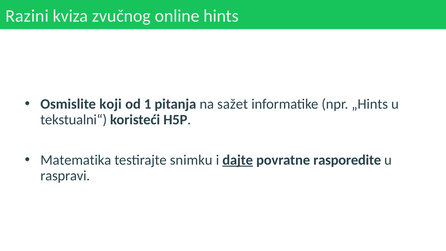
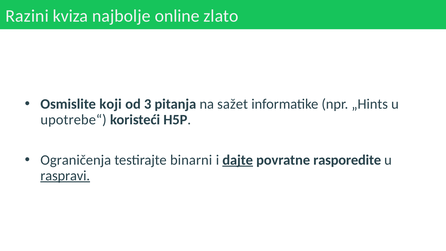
zvučnog: zvučnog -> najbolje
hints: hints -> zlato
1: 1 -> 3
tekstualni“: tekstualni“ -> upotrebe“
Matematika: Matematika -> Ograničenja
snimku: snimku -> binarni
raspravi underline: none -> present
